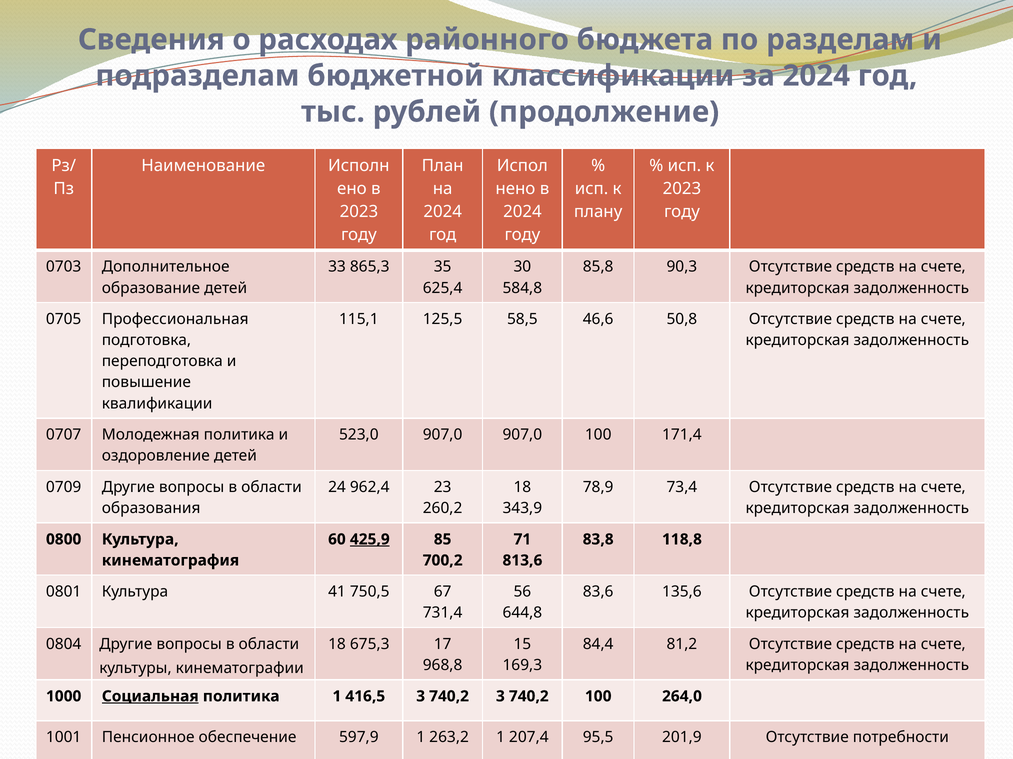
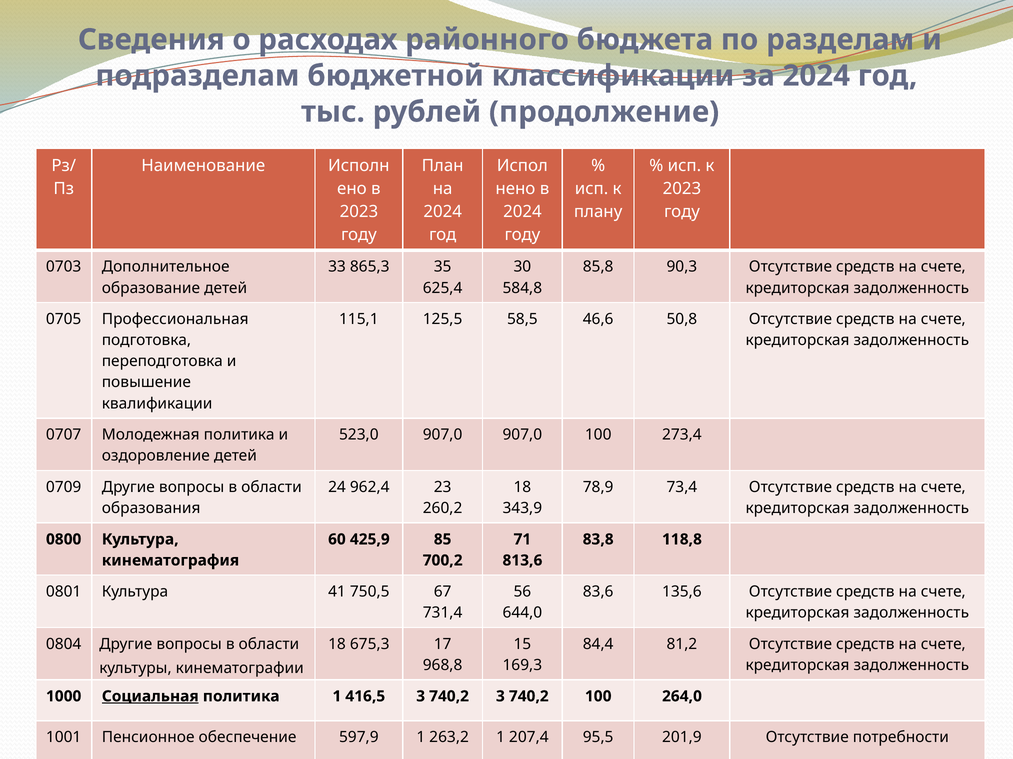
171,4: 171,4 -> 273,4
425,9 underline: present -> none
644,8: 644,8 -> 644,0
